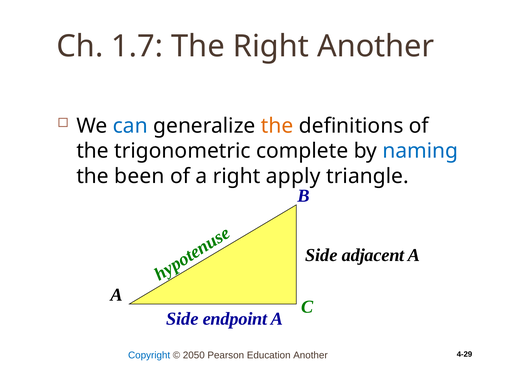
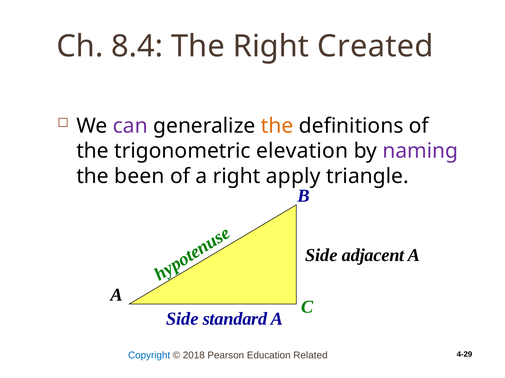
1.7: 1.7 -> 8.4
Right Another: Another -> Created
can colour: blue -> purple
complete: complete -> elevation
naming colour: blue -> purple
endpoint: endpoint -> standard
2050: 2050 -> 2018
Education Another: Another -> Related
